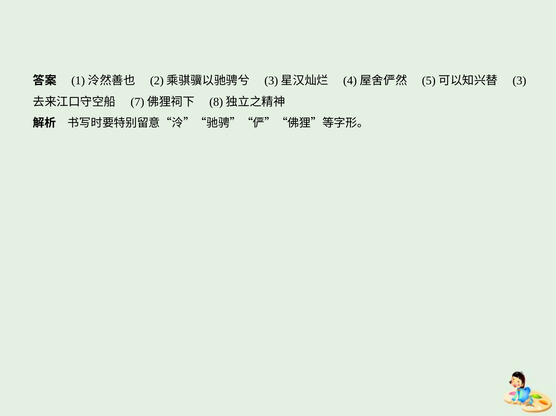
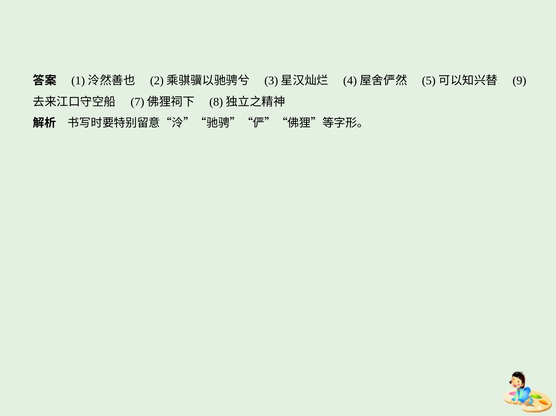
3: 3 -> 9
